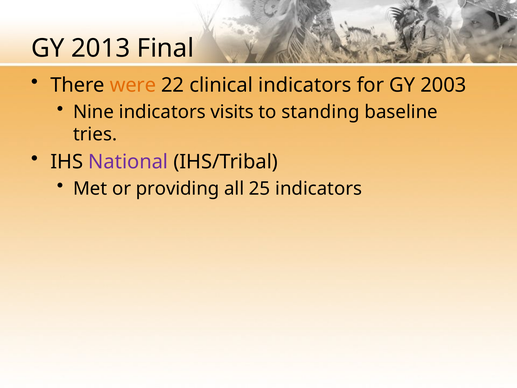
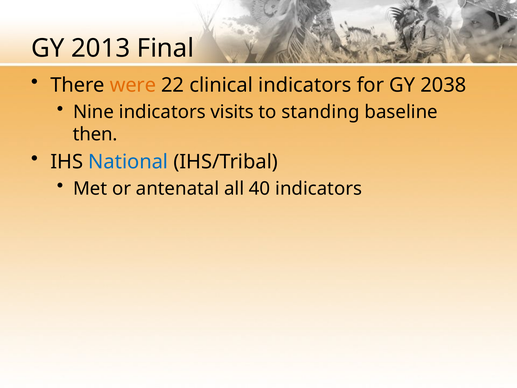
2003: 2003 -> 2038
tries: tries -> then
National colour: purple -> blue
providing: providing -> antenatal
25: 25 -> 40
